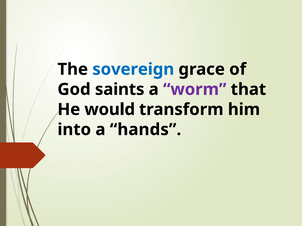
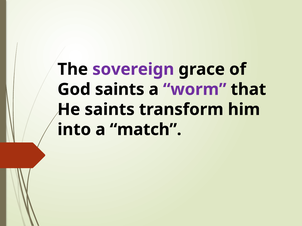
sovereign colour: blue -> purple
He would: would -> saints
hands: hands -> match
